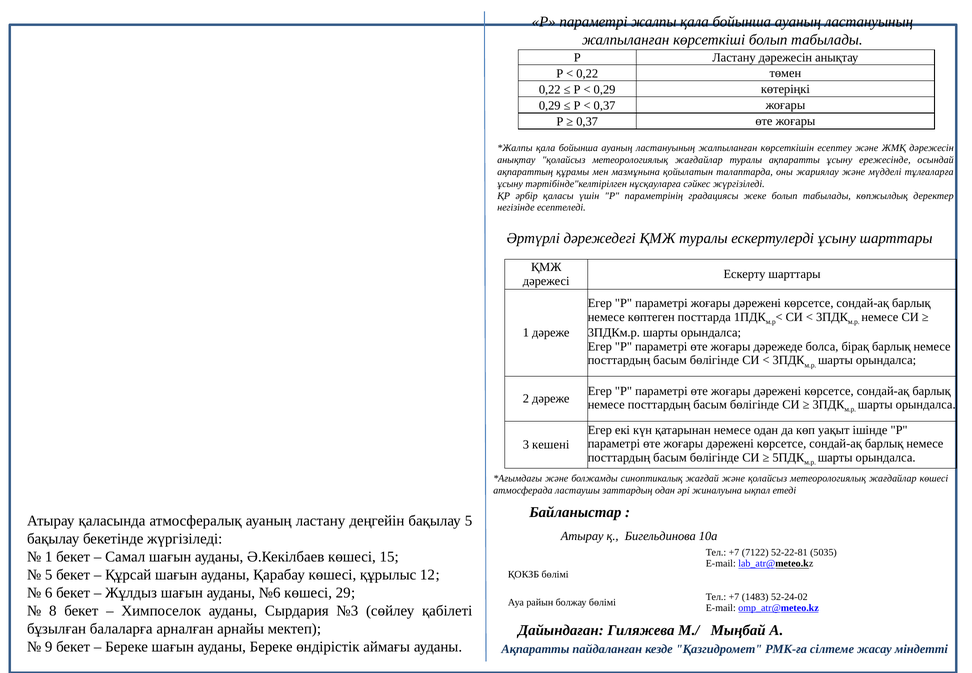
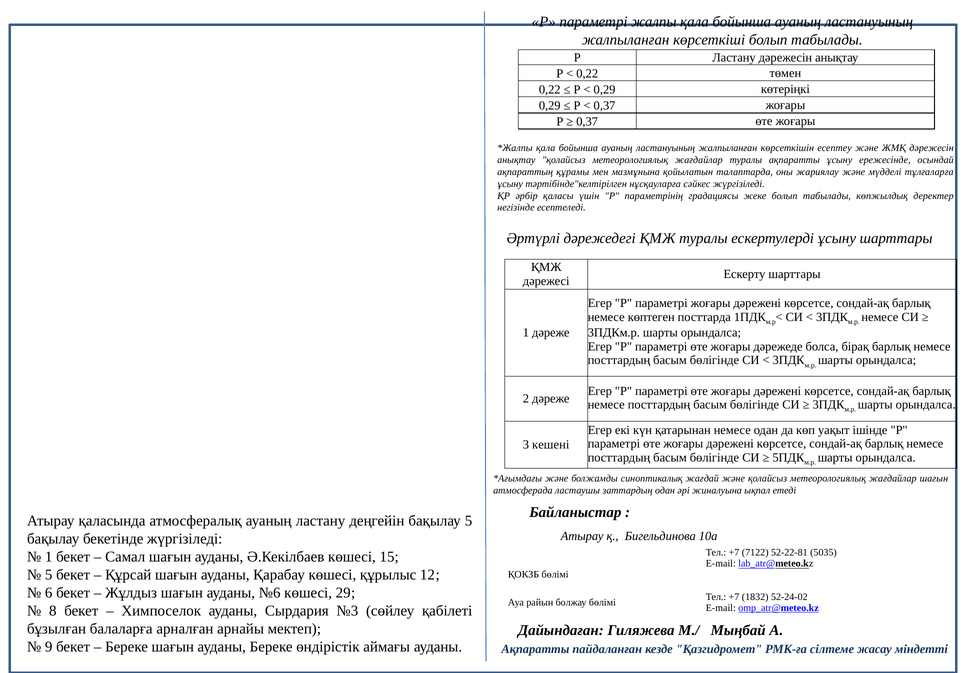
жағдайлар көшесі: көшесі -> шағын
1483: 1483 -> 1832
